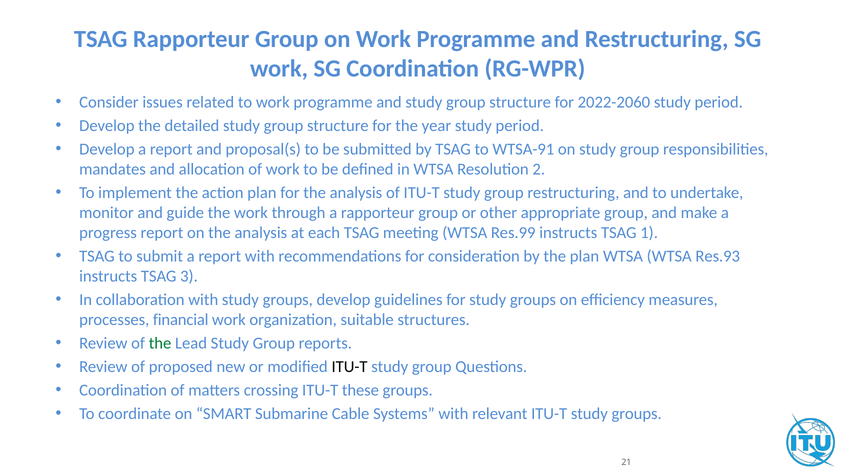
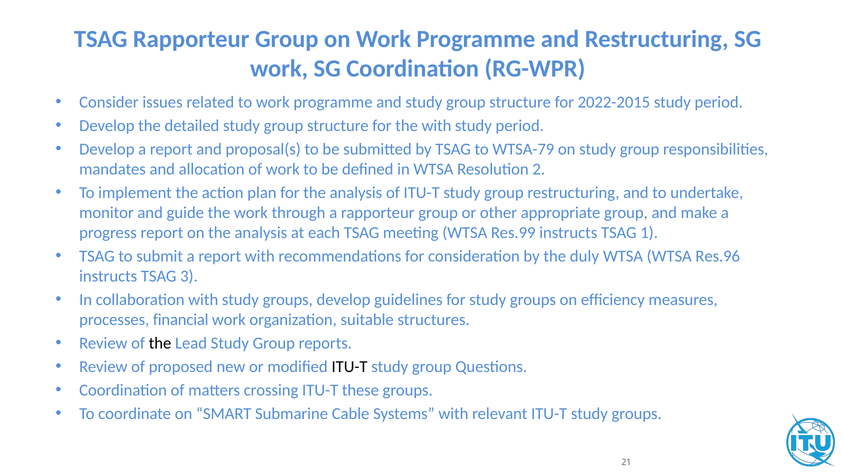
2022-2060: 2022-2060 -> 2022-2015
the year: year -> with
WTSA-91: WTSA-91 -> WTSA-79
the plan: plan -> duly
Res.93: Res.93 -> Res.96
the at (160, 343) colour: green -> black
